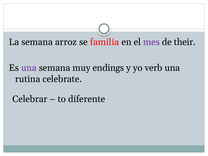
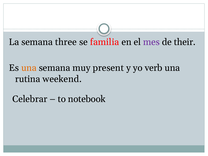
arroz: arroz -> three
una at (29, 68) colour: purple -> orange
endings: endings -> present
celebrate: celebrate -> weekend
diferente: diferente -> notebook
